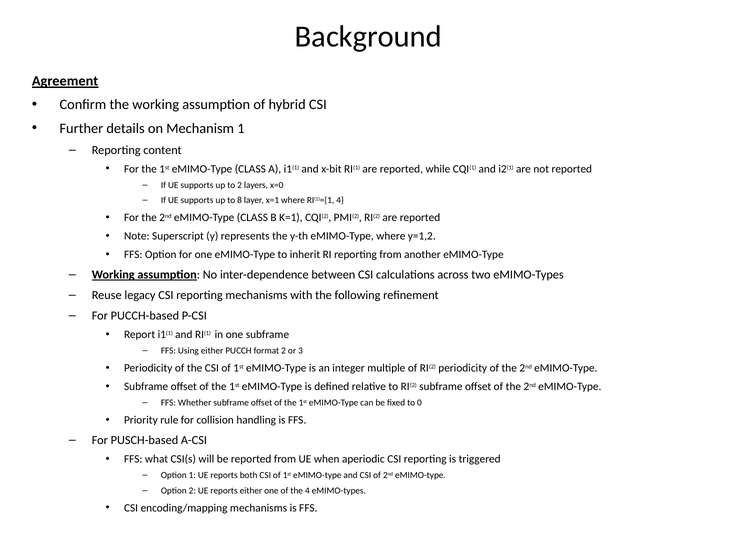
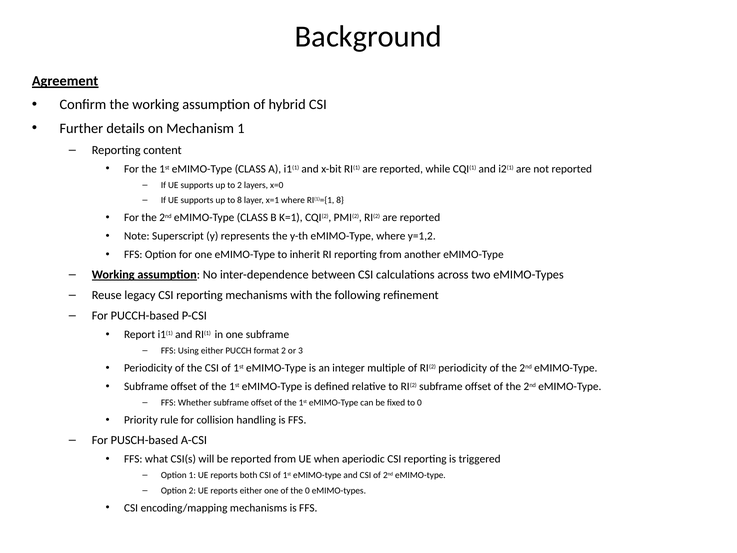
RI(1)={1 4: 4 -> 8
the 4: 4 -> 0
